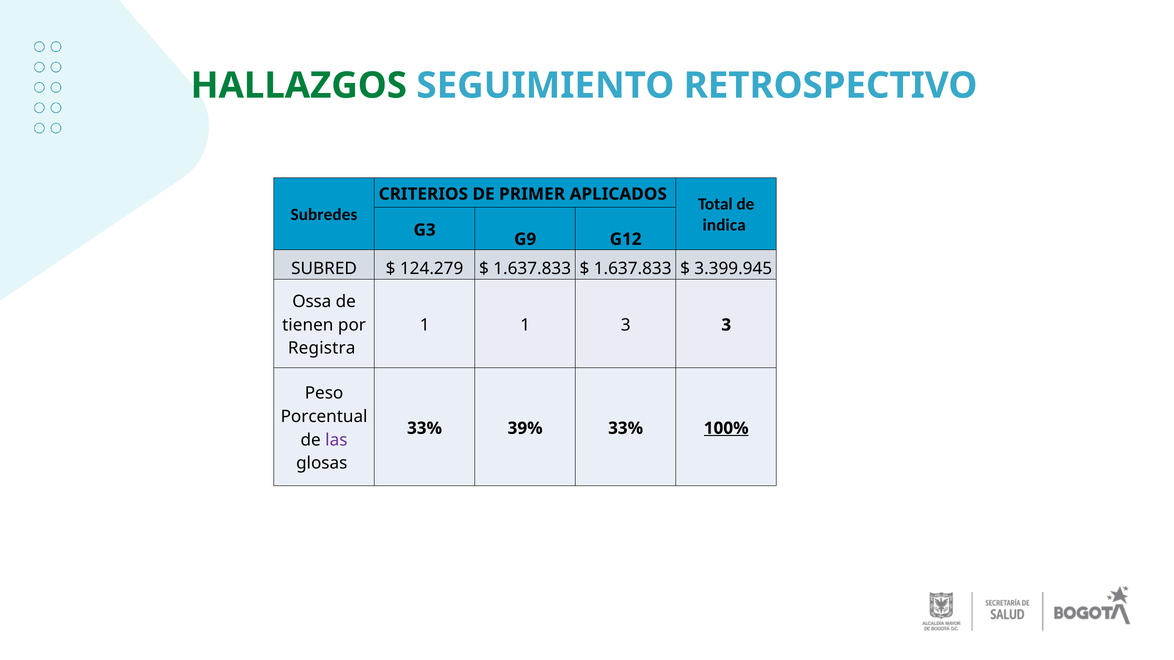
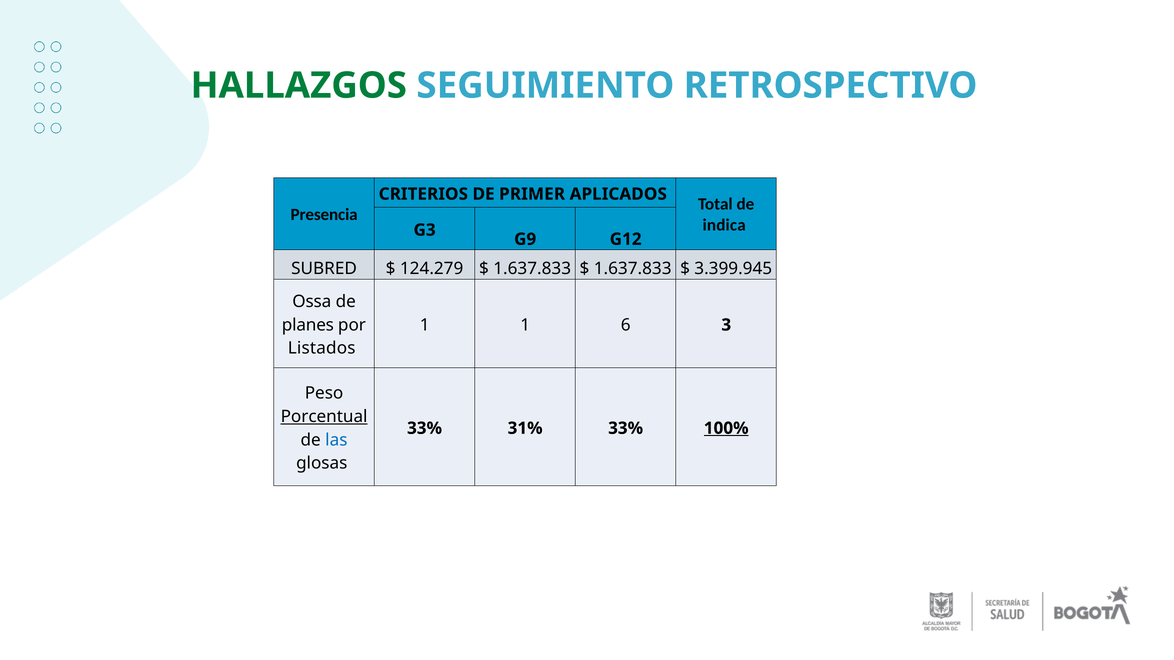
Subredes: Subredes -> Presencia
tienen: tienen -> planes
1 3: 3 -> 6
Registra: Registra -> Listados
Porcentual underline: none -> present
39%: 39% -> 31%
las colour: purple -> blue
